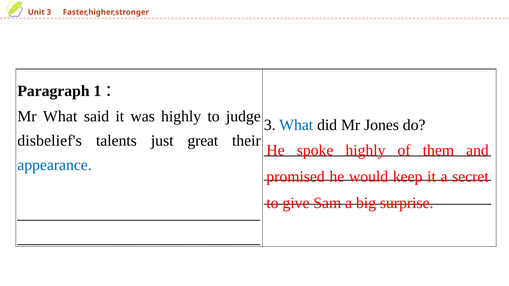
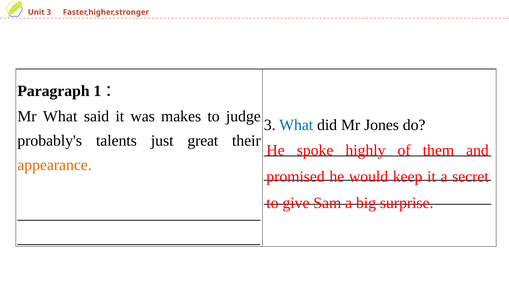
was highly: highly -> makes
disbelief's: disbelief's -> probably's
appearance colour: blue -> orange
